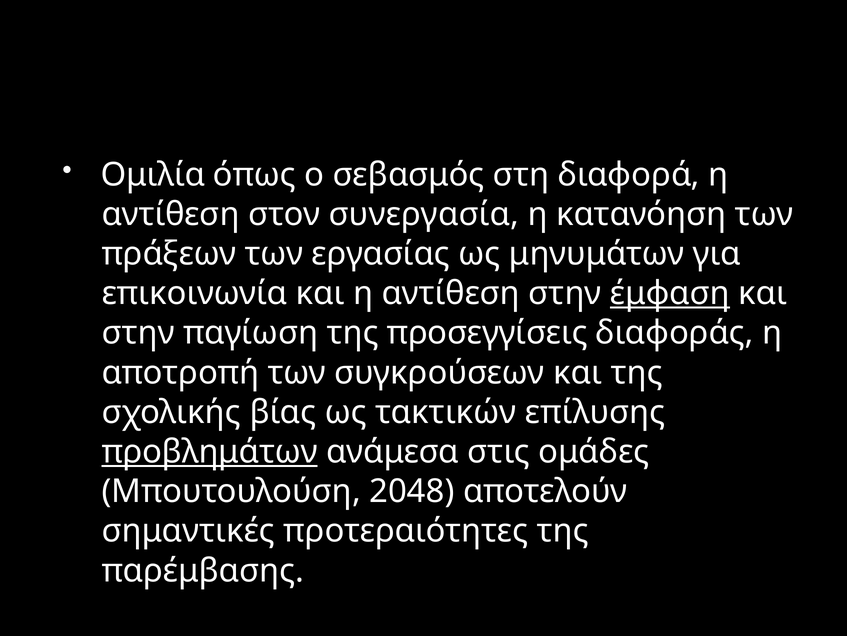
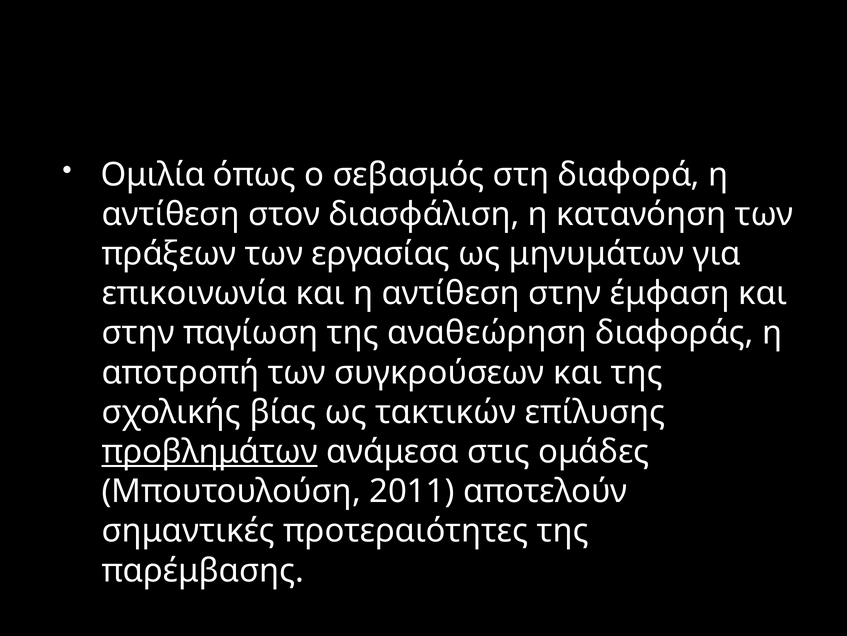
συνεργασία: συνεργασία -> διασφάλιση
έμφαση underline: present -> none
προσεγγίσεις: προσεγγίσεις -> αναθεώρηση
2048: 2048 -> 2011
